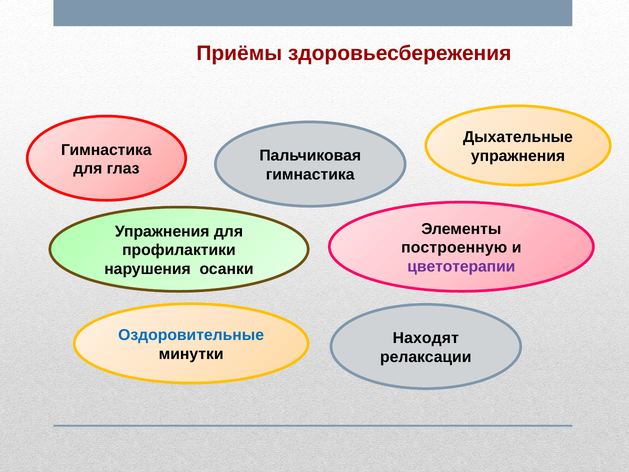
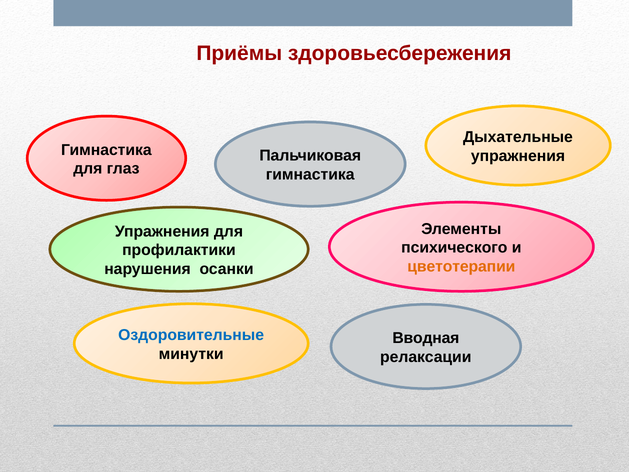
построенную: построенную -> психического
цветотерапии colour: purple -> orange
Находят: Находят -> Вводная
